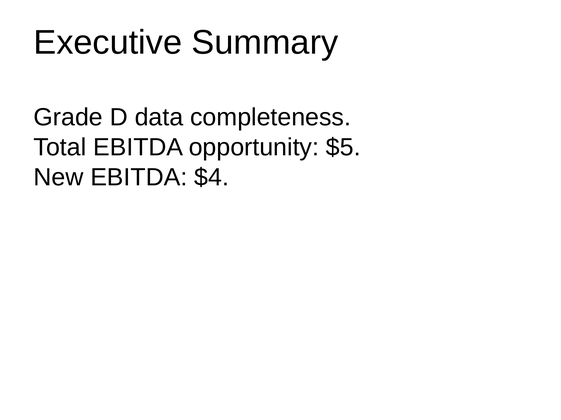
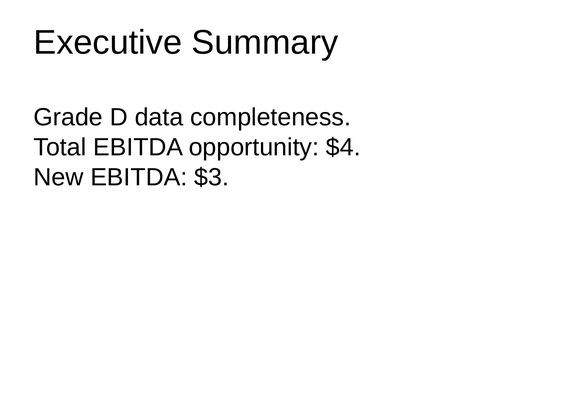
$5: $5 -> $4
$4: $4 -> $3
